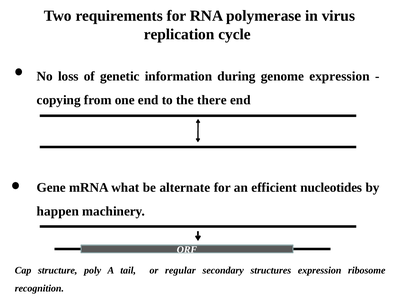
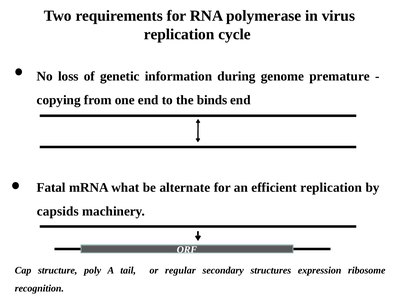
genome expression: expression -> premature
there: there -> binds
Gene: Gene -> Fatal
efficient nucleotides: nucleotides -> replication
happen: happen -> capsids
